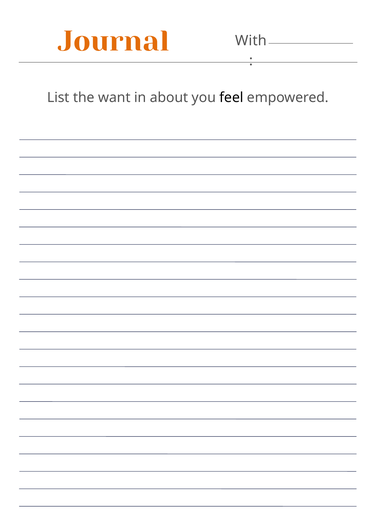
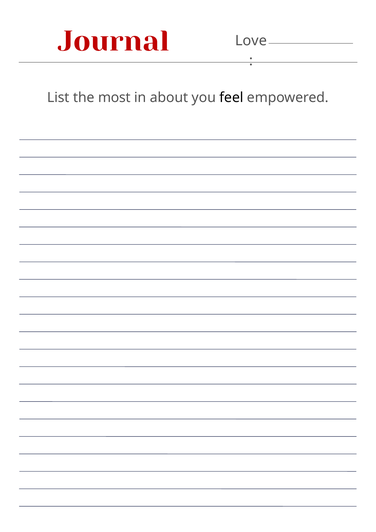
Journal colour: orange -> red
With: With -> Love
want: want -> most
